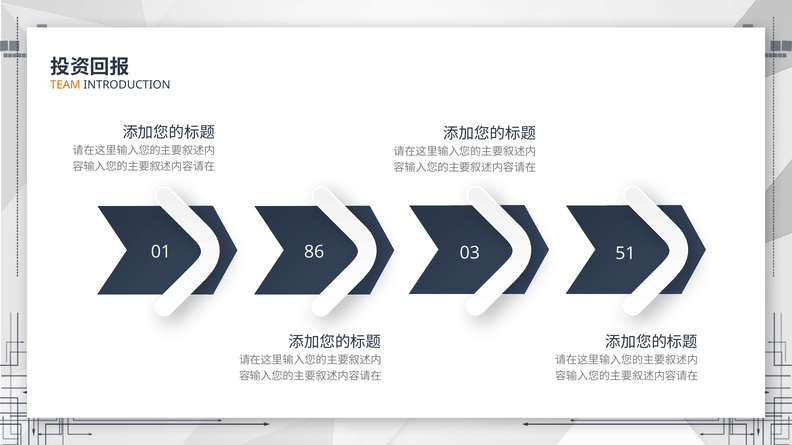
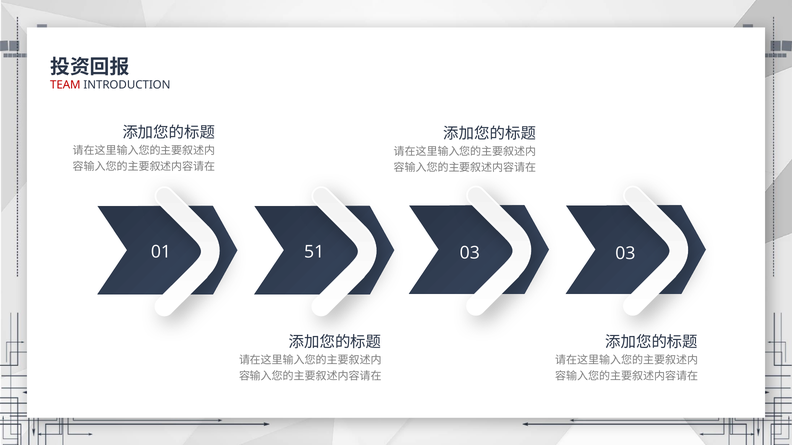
TEAM colour: orange -> red
86: 86 -> 51
03 51: 51 -> 03
